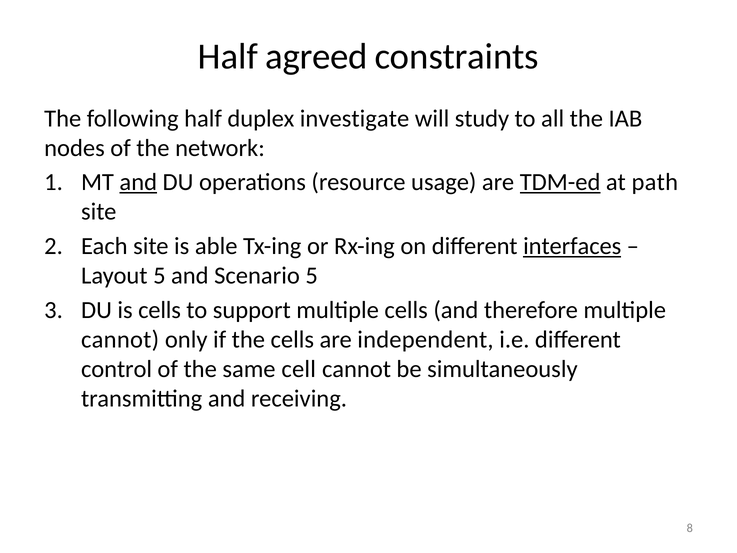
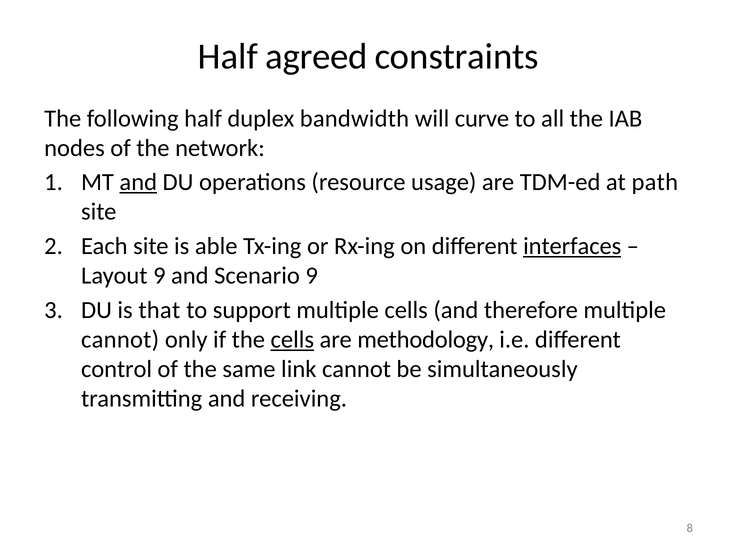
investigate: investigate -> bandwidth
study: study -> curve
TDM-ed underline: present -> none
Layout 5: 5 -> 9
Scenario 5: 5 -> 9
is cells: cells -> that
cells at (292, 339) underline: none -> present
independent: independent -> methodology
cell: cell -> link
